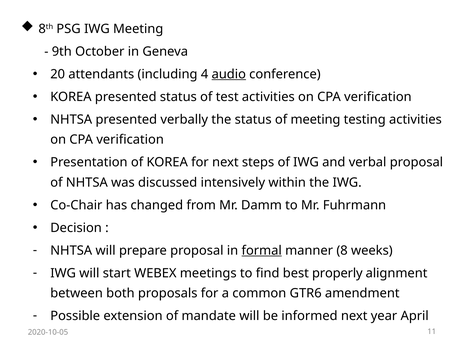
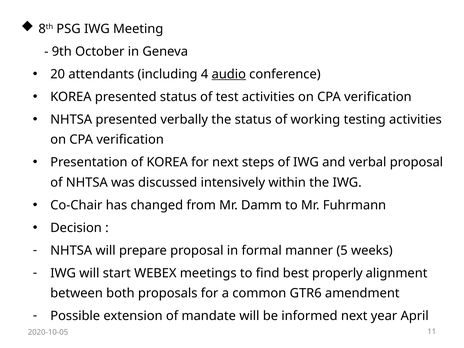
of meeting: meeting -> working
formal underline: present -> none
8: 8 -> 5
